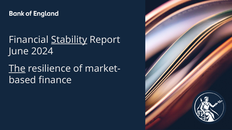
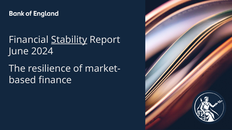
The underline: present -> none
